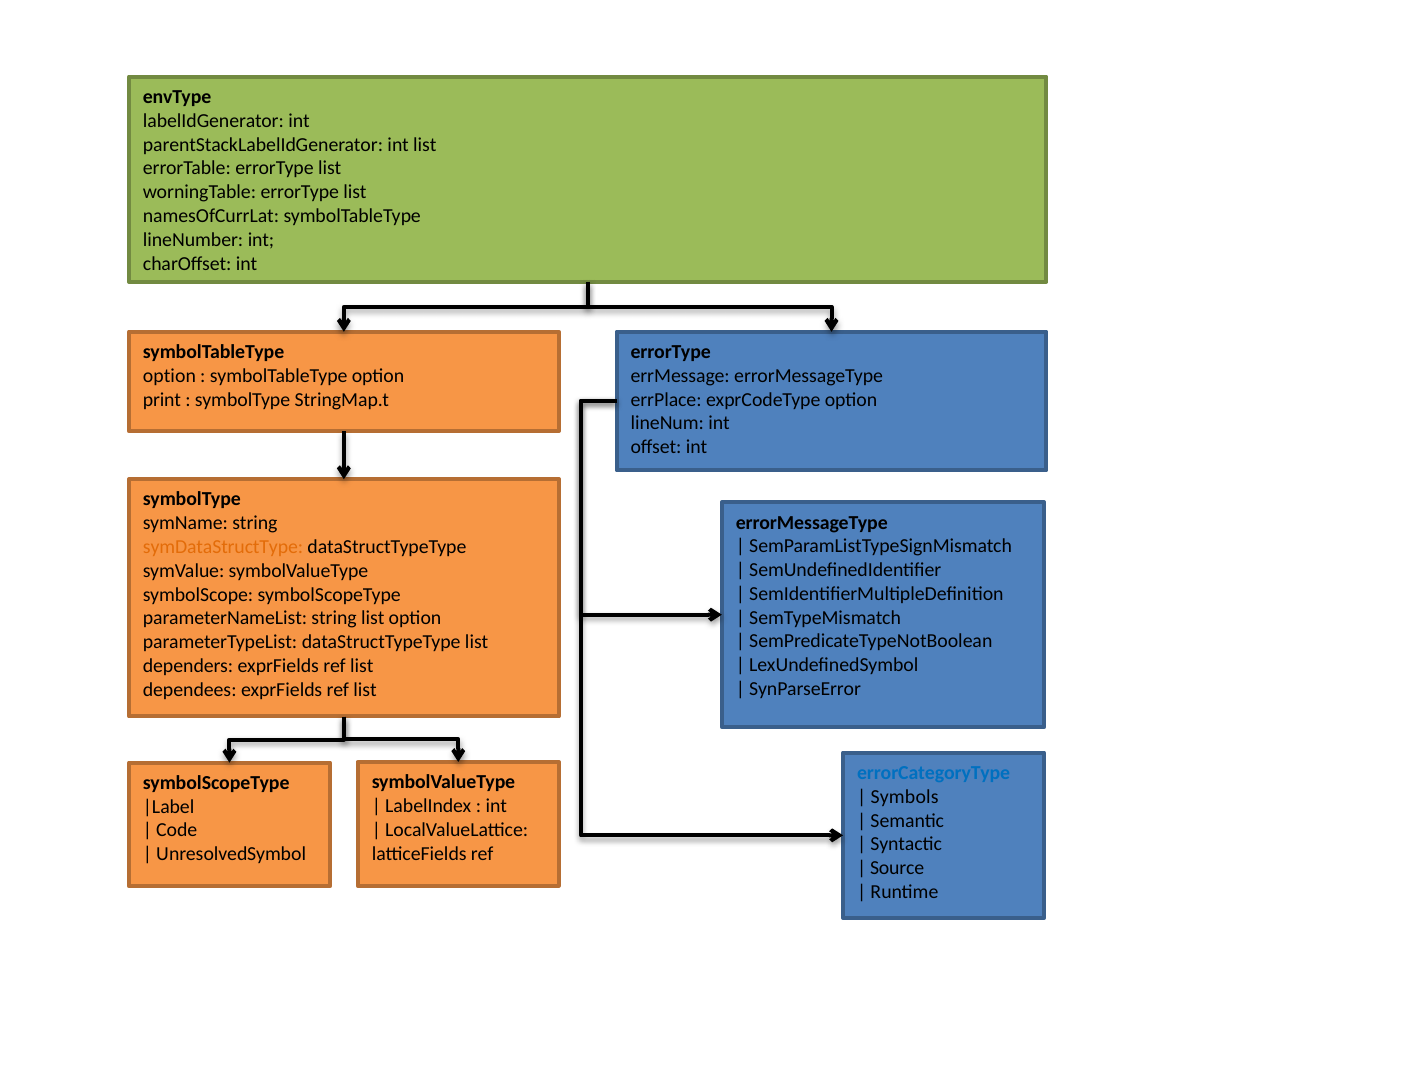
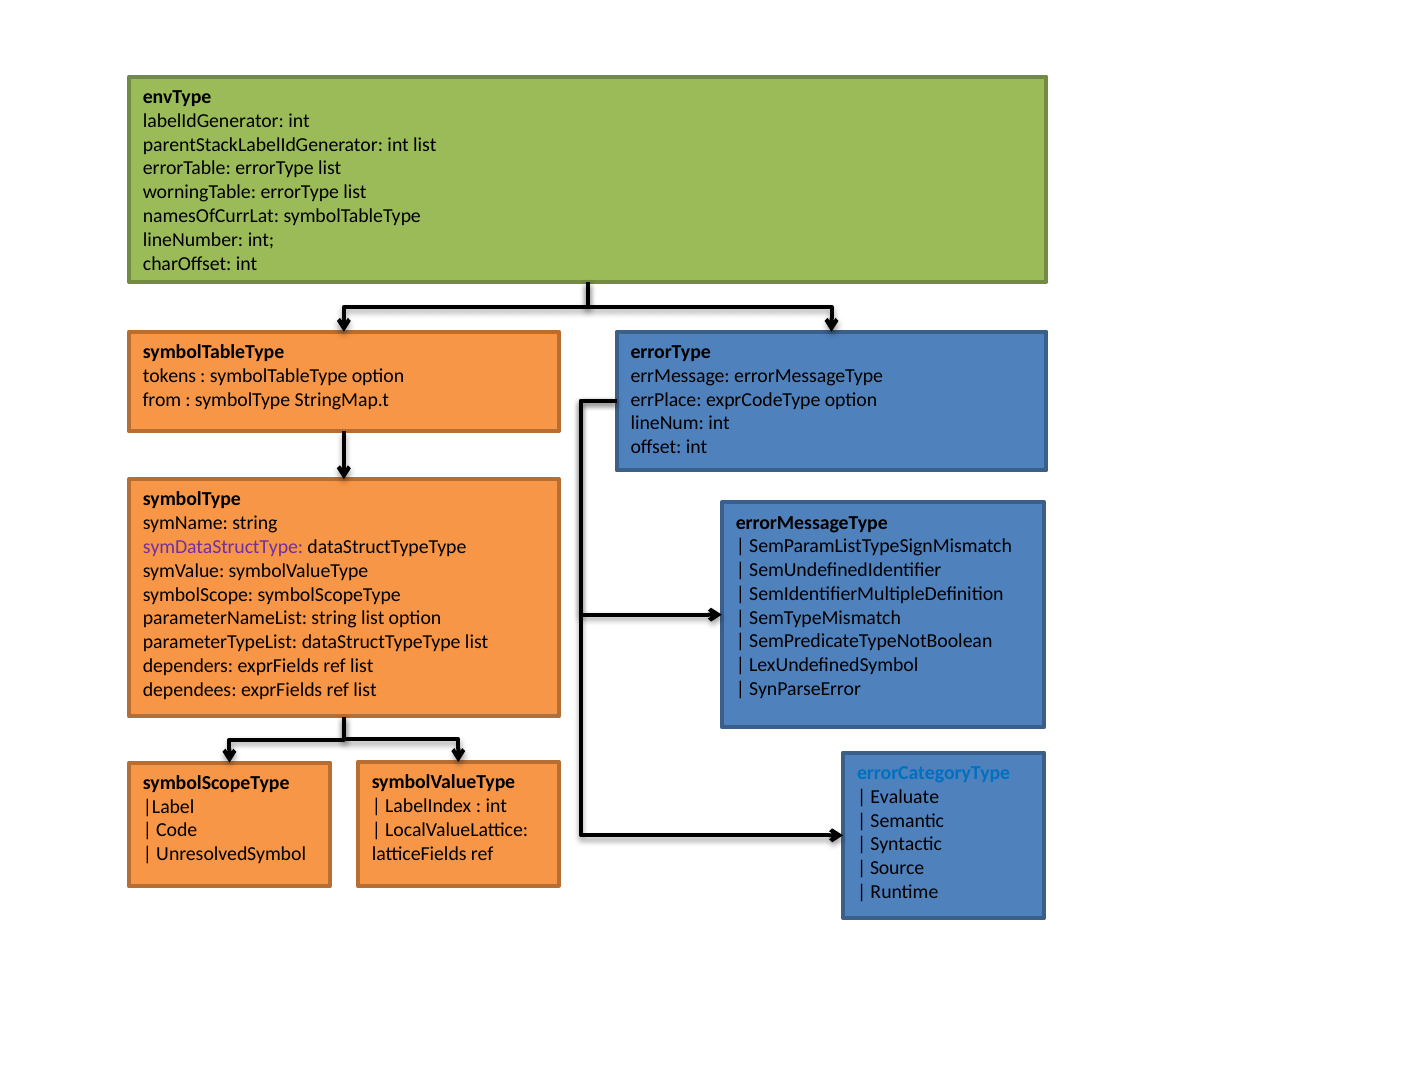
option at (169, 376): option -> tokens
print: print -> from
symDataStructType colour: orange -> purple
Symbols: Symbols -> Evaluate
